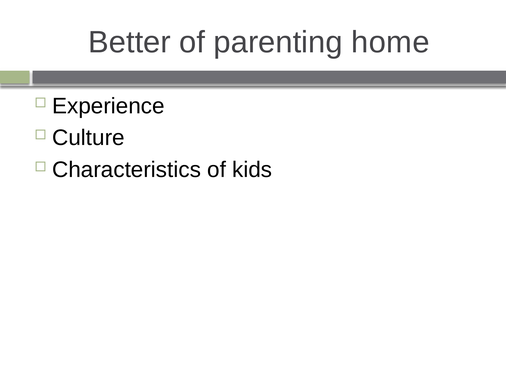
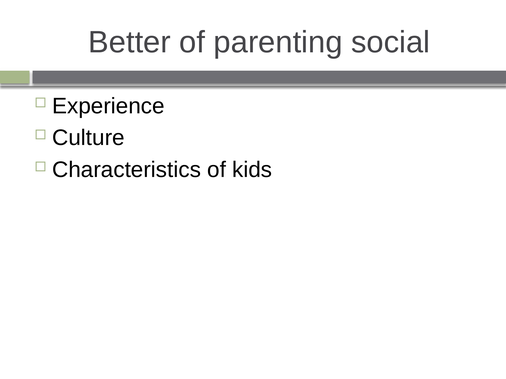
home: home -> social
